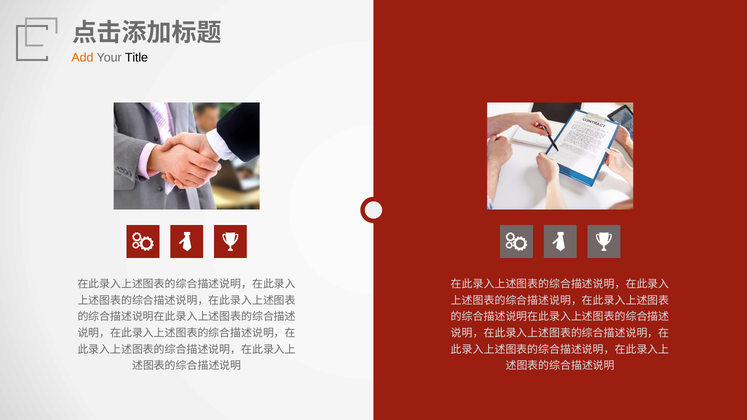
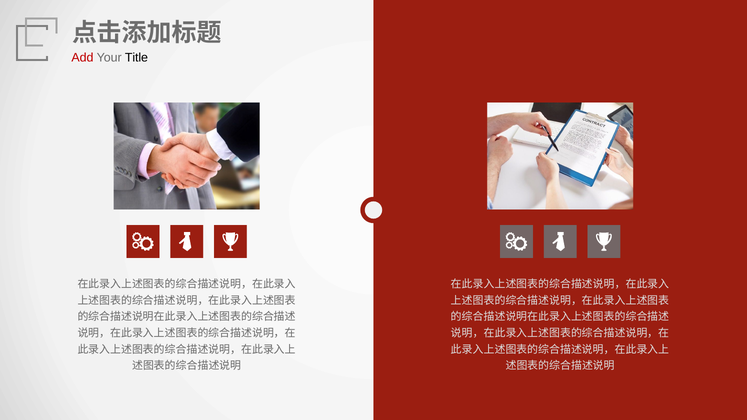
Add colour: orange -> red
